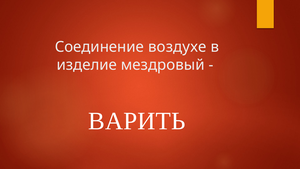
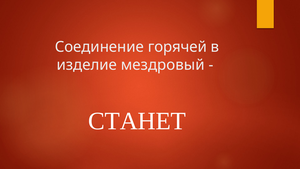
воздухе: воздухе -> горячей
ВАРИТЬ: ВАРИТЬ -> СТАНЕТ
